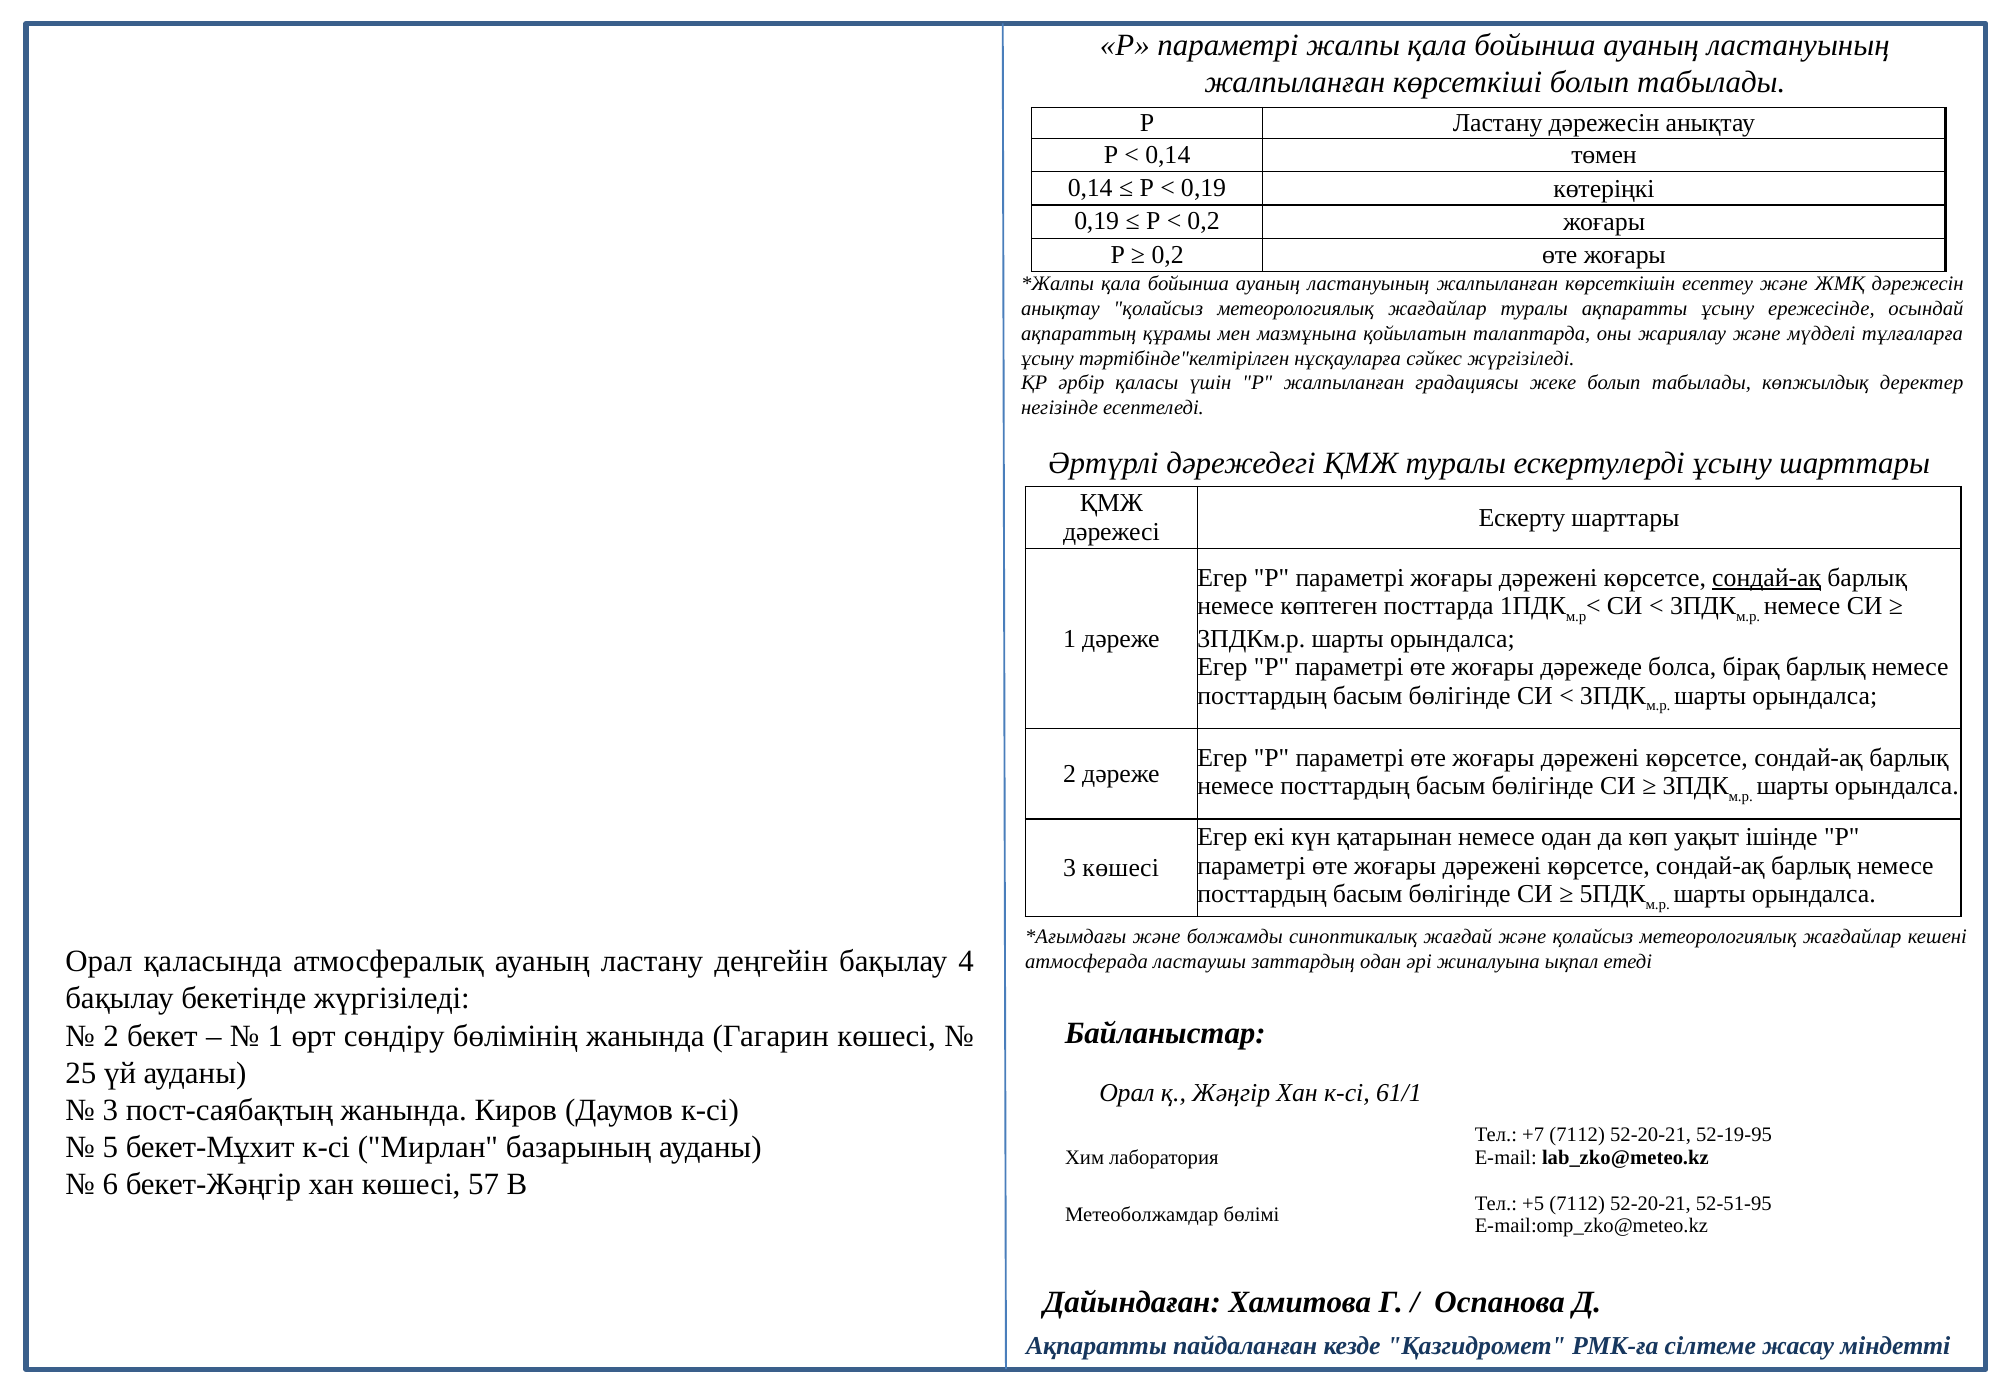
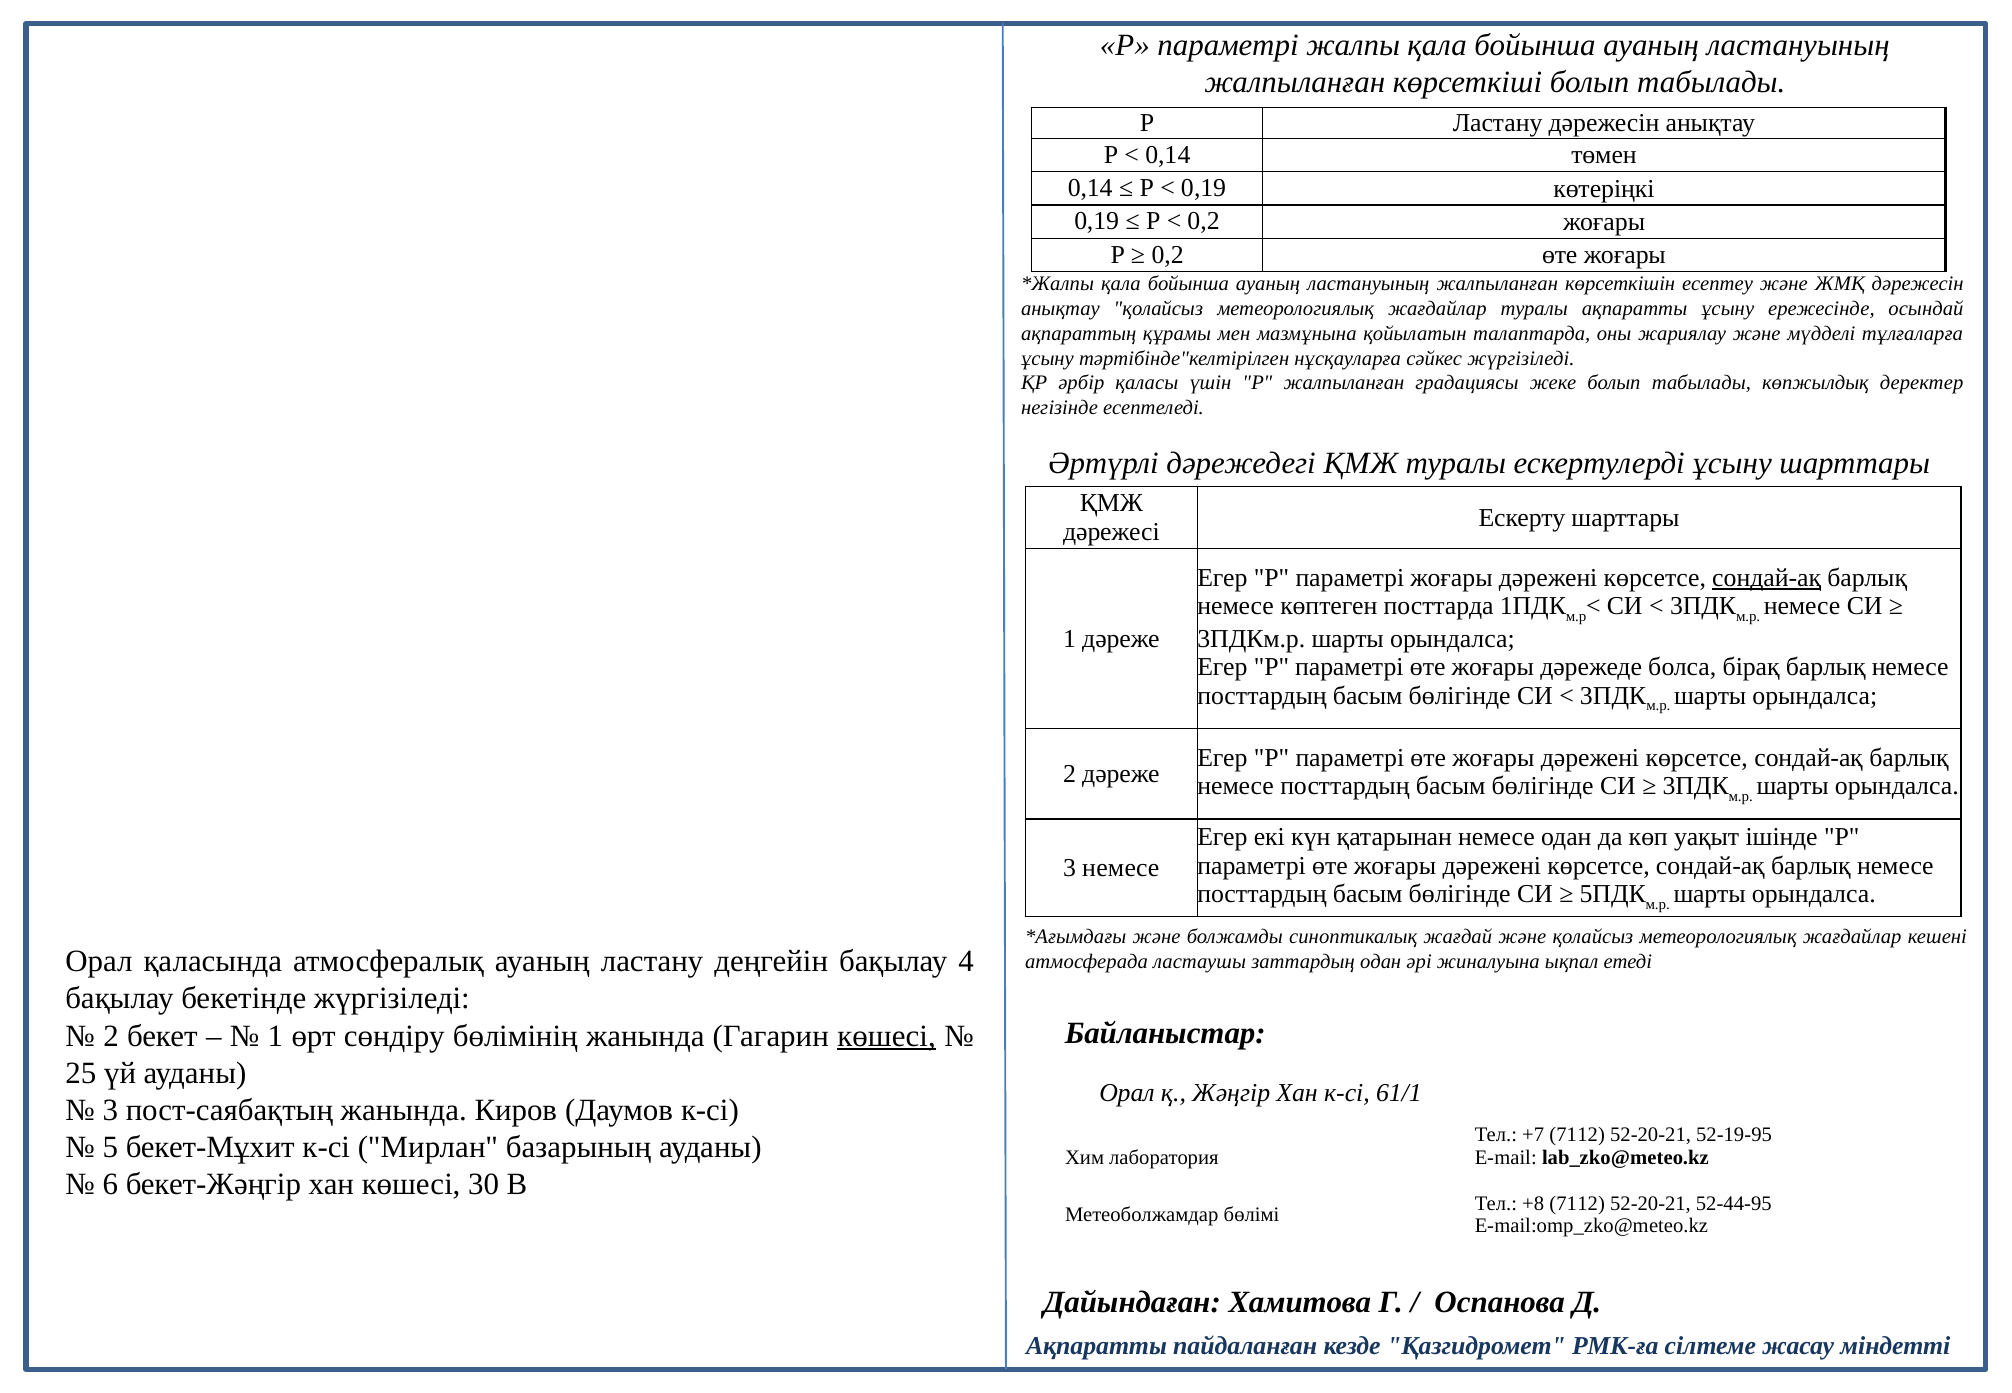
3 көшесі: көшесі -> немесе
көшесі at (887, 1036) underline: none -> present
57: 57 -> 30
+5: +5 -> +8
52-51-95: 52-51-95 -> 52-44-95
